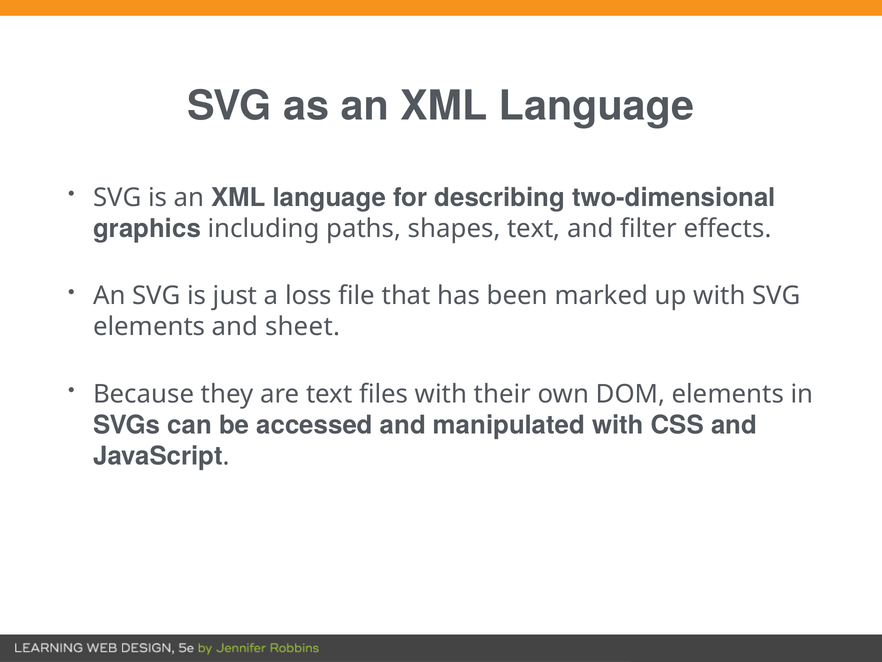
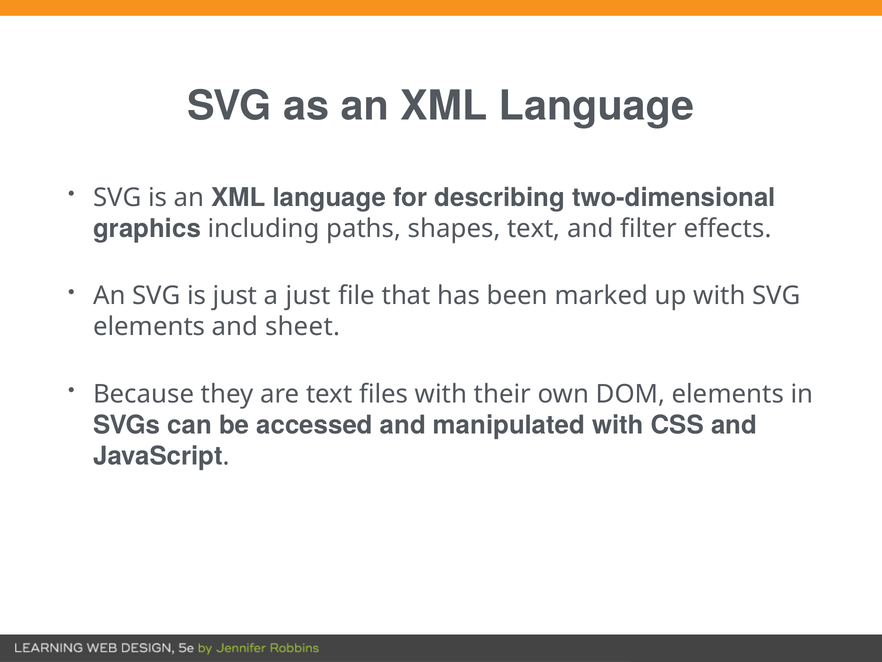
a loss: loss -> just
